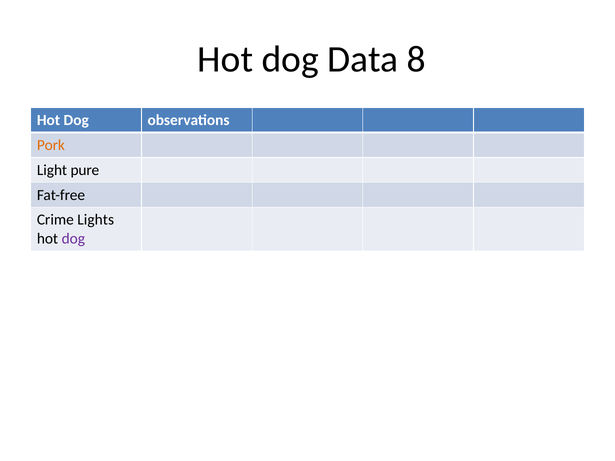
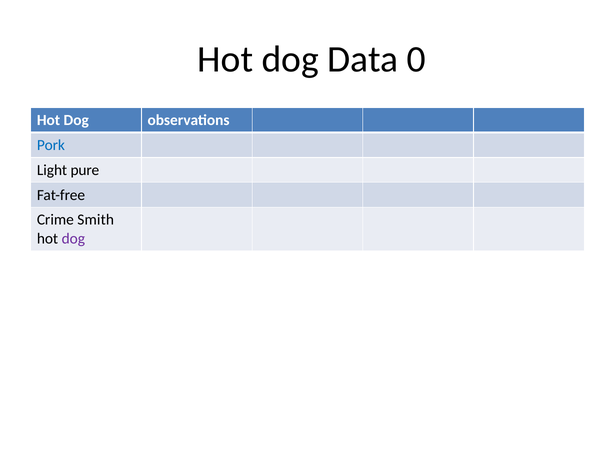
8: 8 -> 0
Pork colour: orange -> blue
Lights: Lights -> Smith
